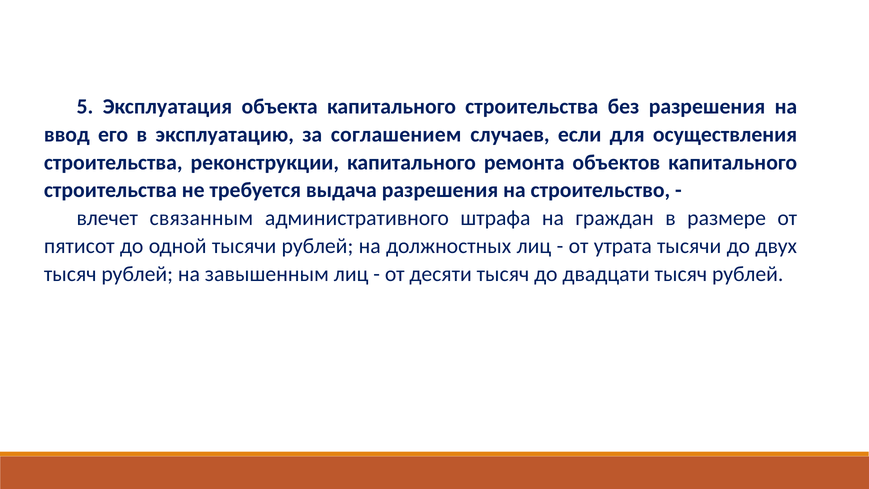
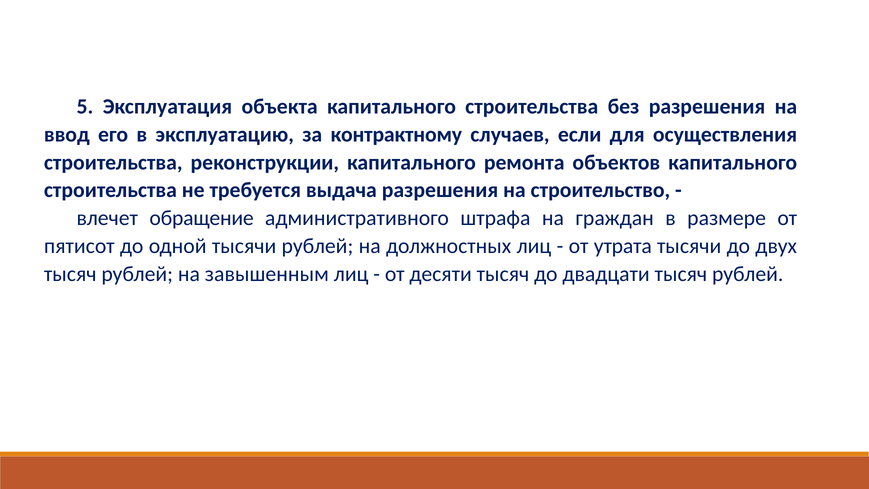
соглашением: соглашением -> контрактному
связанным: связанным -> обращение
